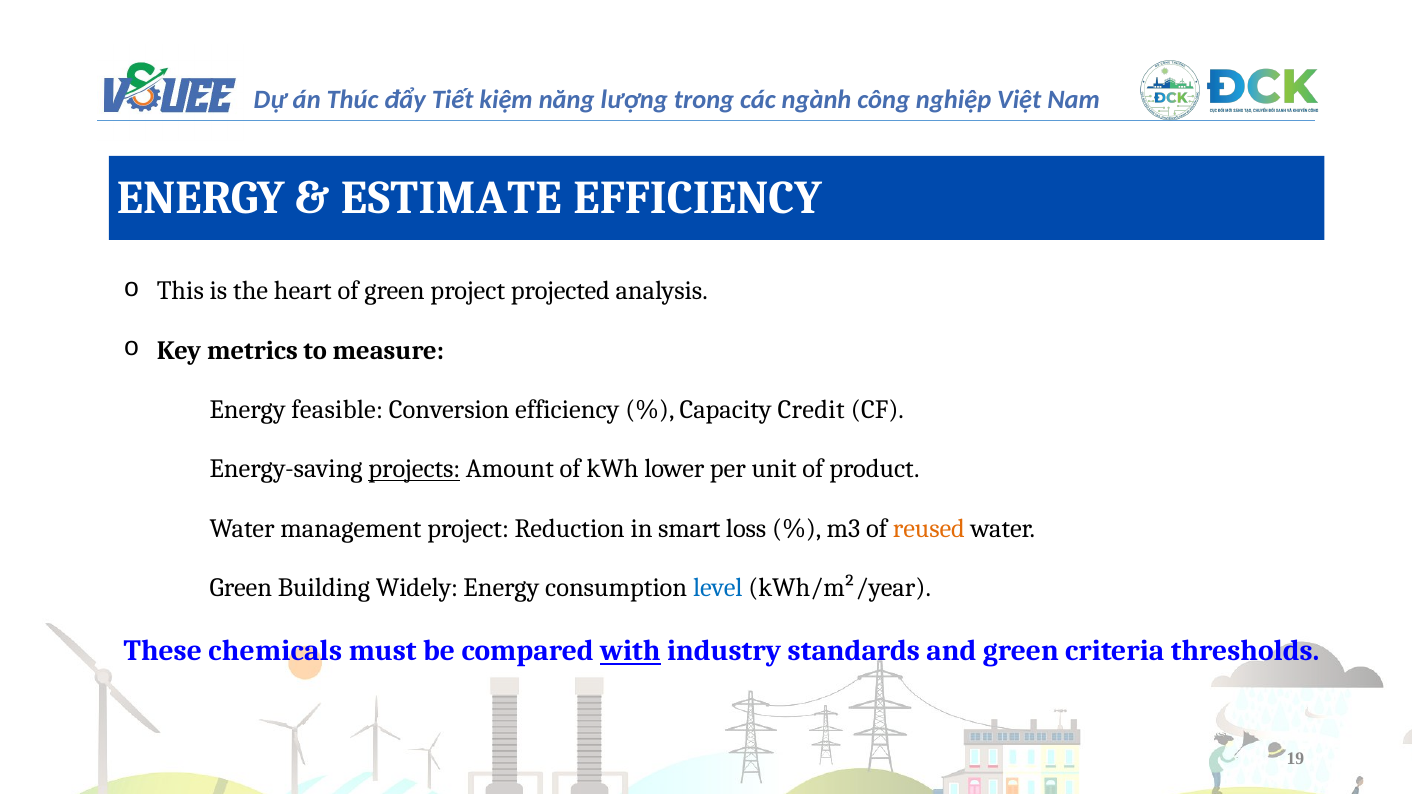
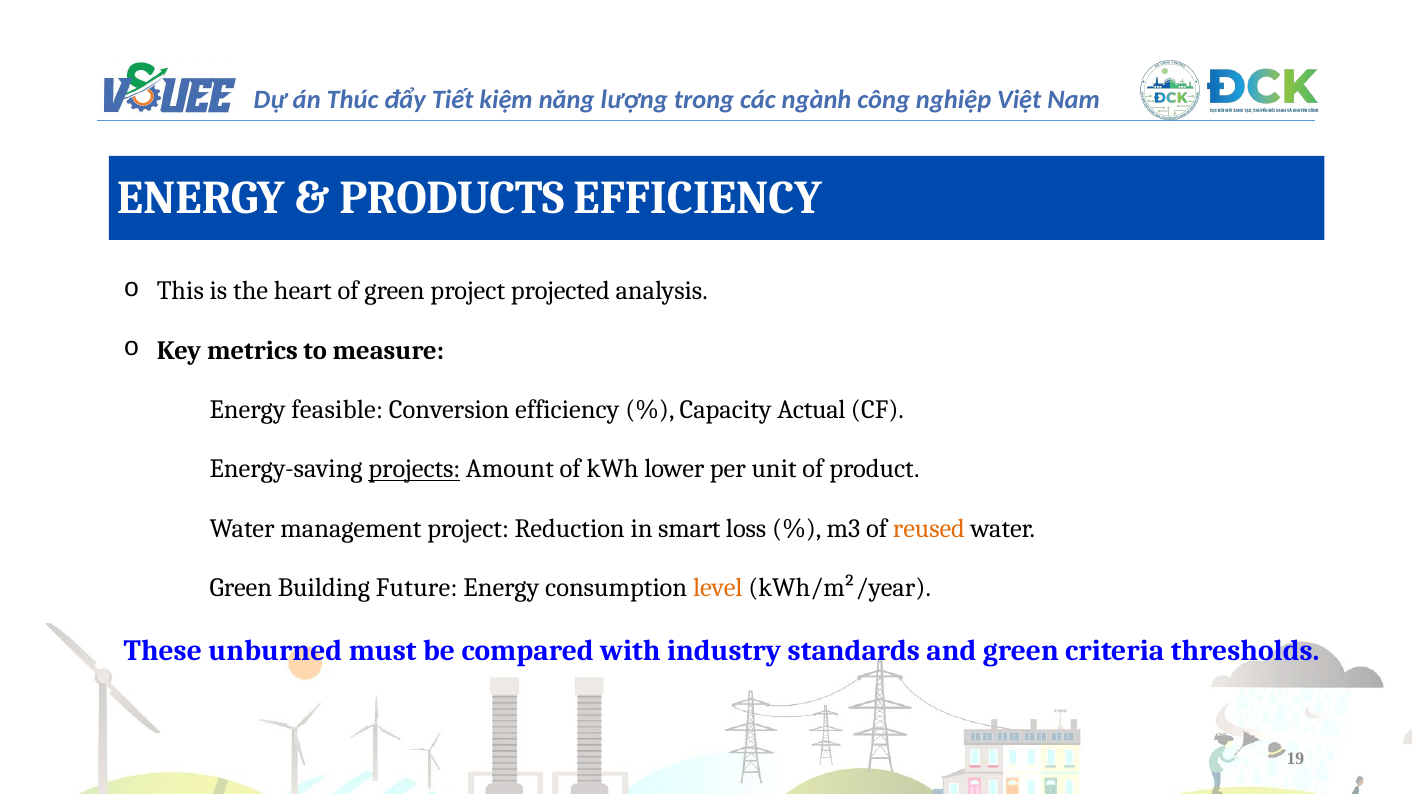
ESTIMATE: ESTIMATE -> PRODUCTS
Credit: Credit -> Actual
Widely: Widely -> Future
level colour: blue -> orange
chemicals: chemicals -> unburned
with underline: present -> none
